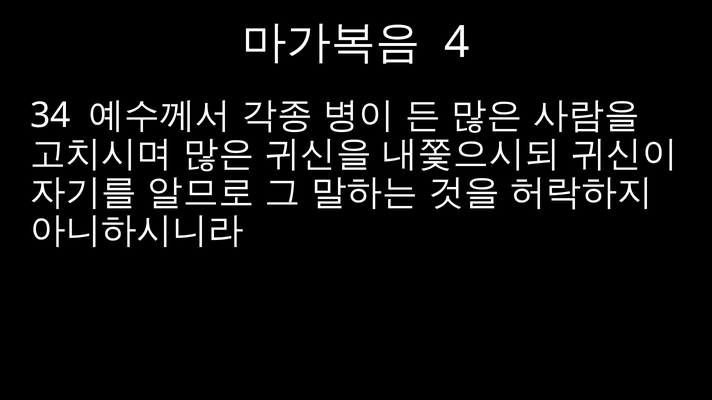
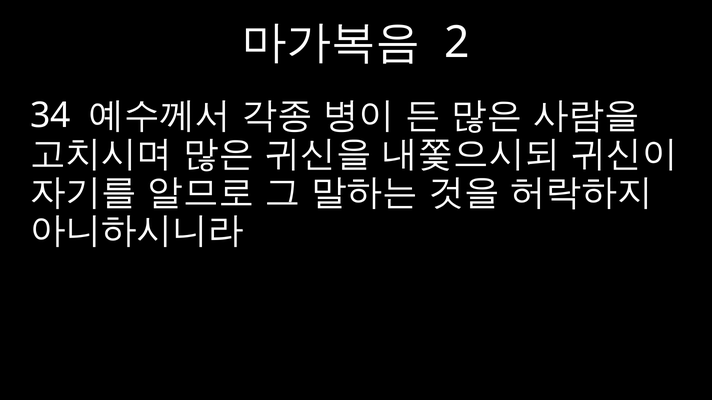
4: 4 -> 2
